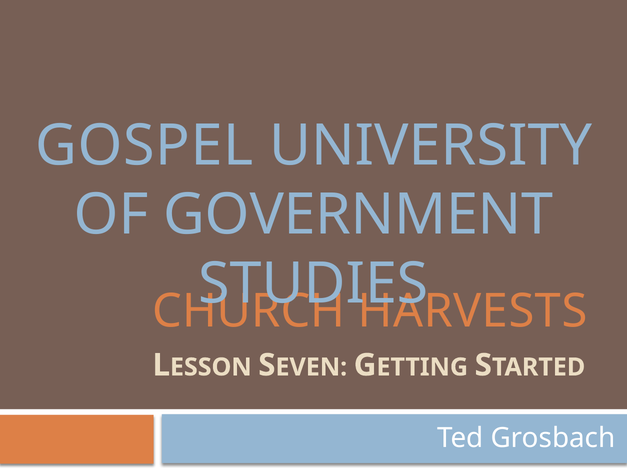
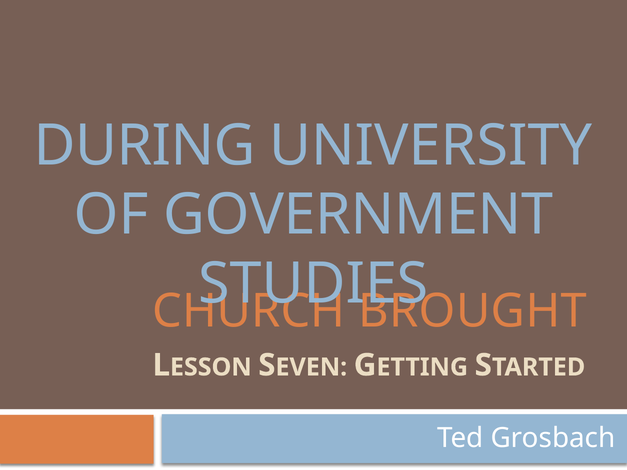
GOSPEL: GOSPEL -> DURING
HARVESTS: HARVESTS -> BROUGHT
